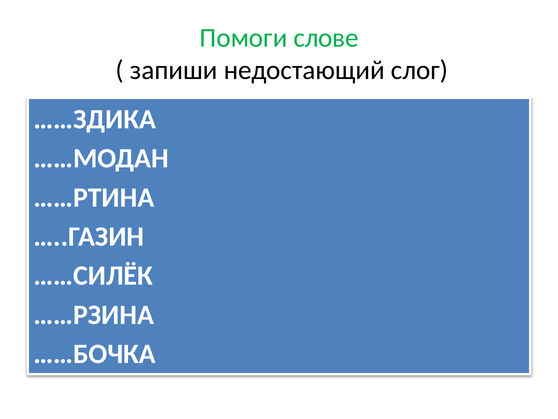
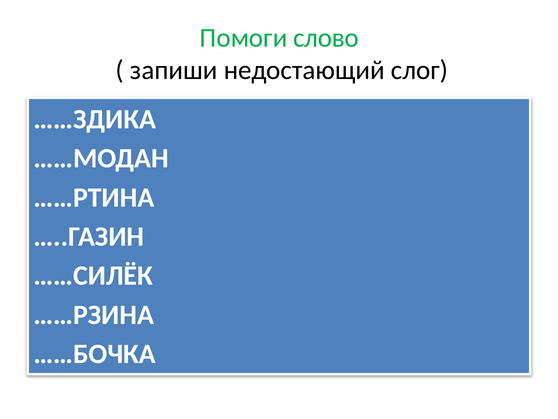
слове: слове -> слово
